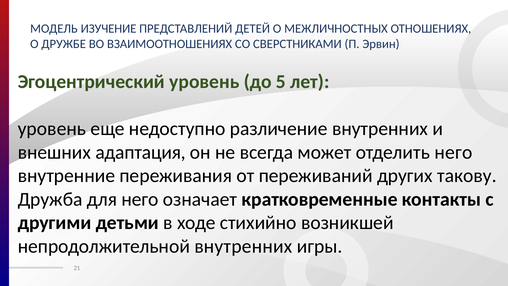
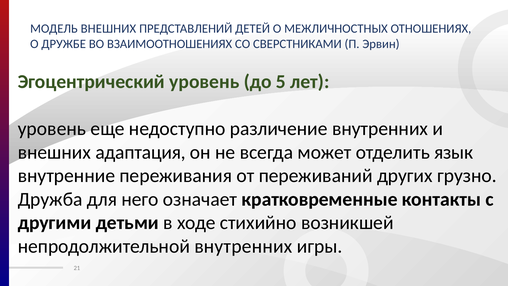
МОДЕЛЬ ИЗУЧЕНИЕ: ИЗУЧЕНИЕ -> ВНЕШНИХ
отделить него: него -> язык
такову: такову -> грузно
